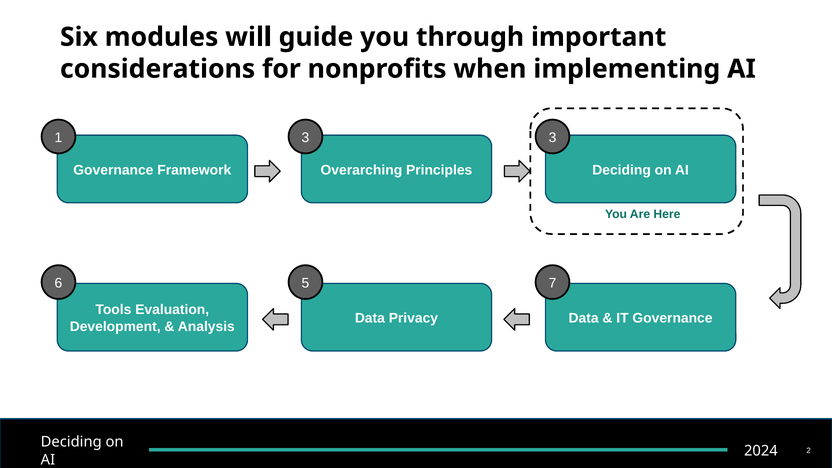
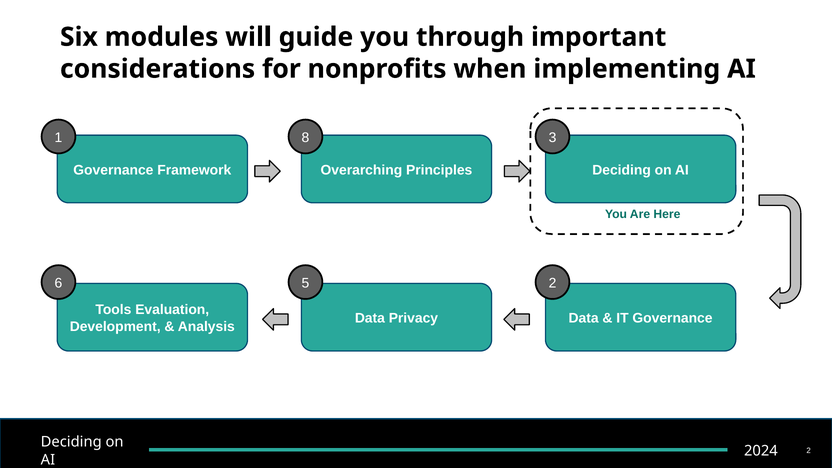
1 3: 3 -> 8
5 7: 7 -> 2
